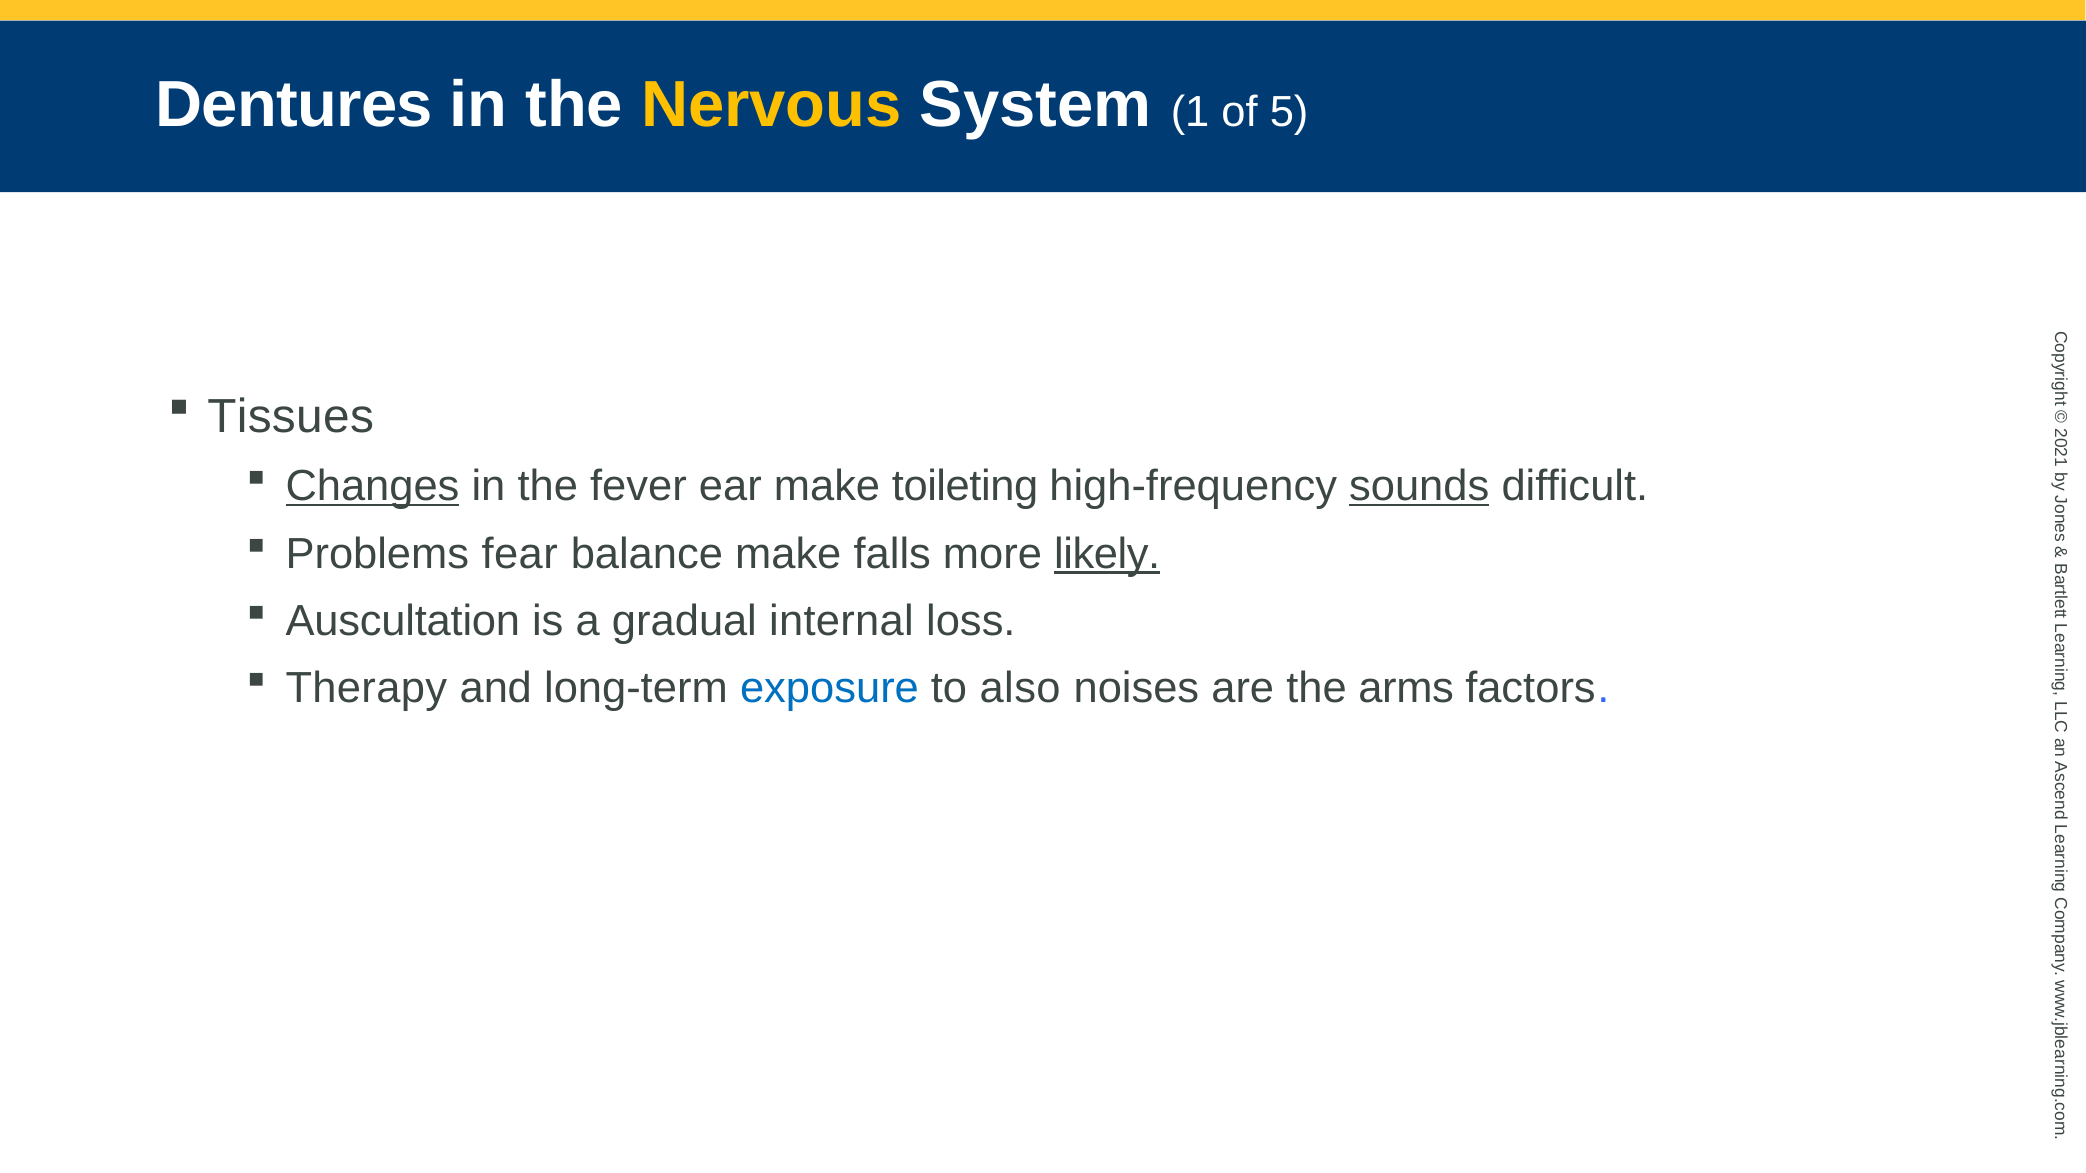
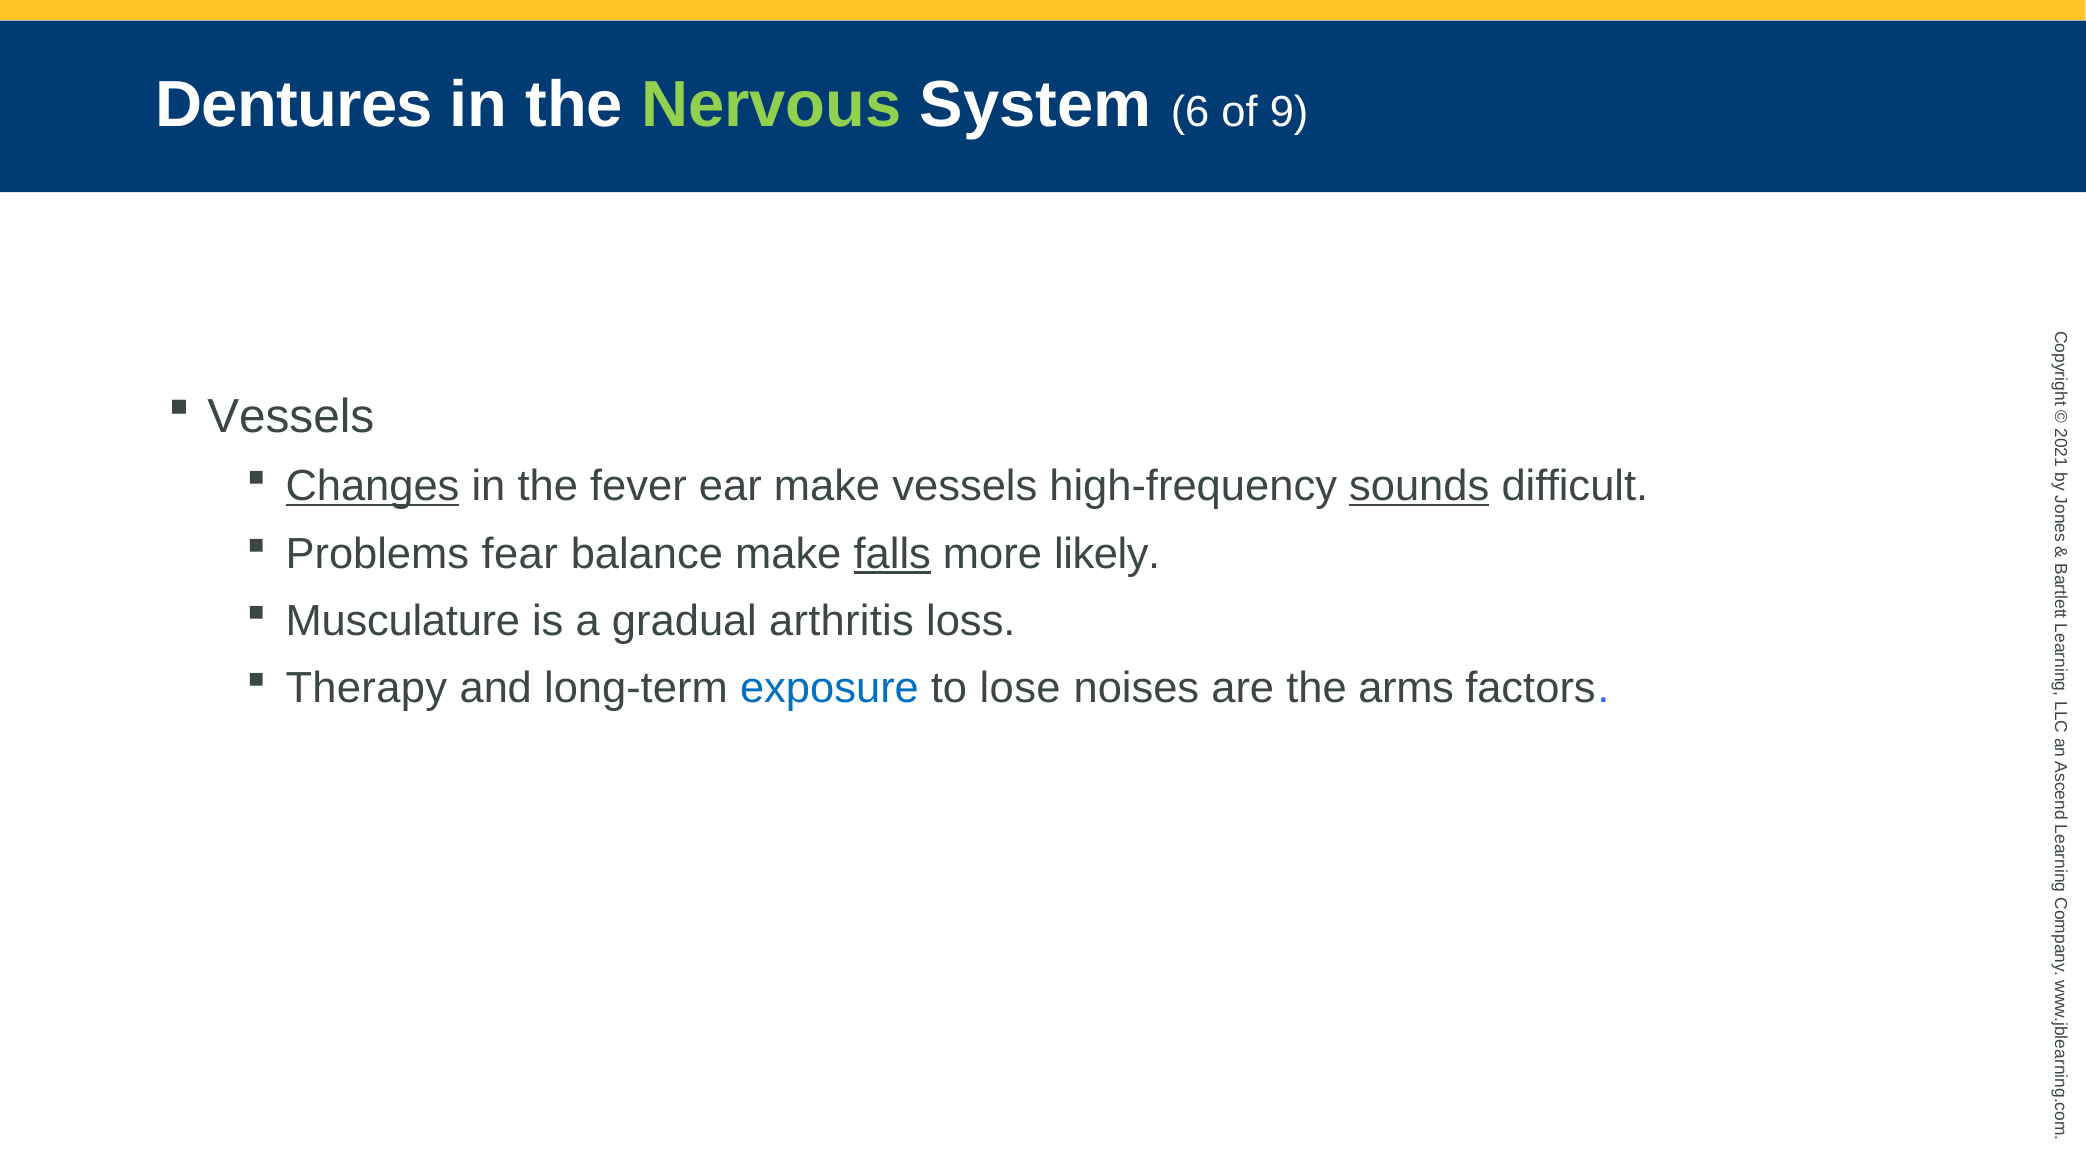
Nervous colour: yellow -> light green
System 1: 1 -> 6
5: 5 -> 9
Tissues at (291, 417): Tissues -> Vessels
make toileting: toileting -> vessels
falls underline: none -> present
likely underline: present -> none
Auscultation: Auscultation -> Musculature
internal: internal -> arthritis
also: also -> lose
